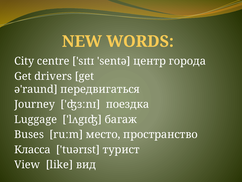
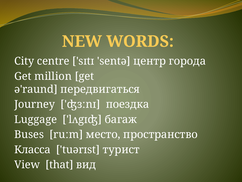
drivers: drivers -> million
like: like -> that
